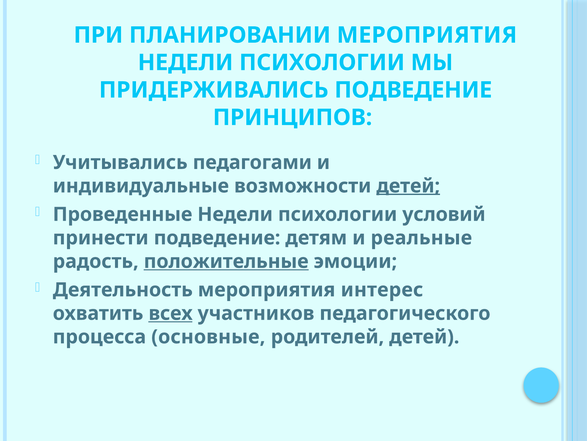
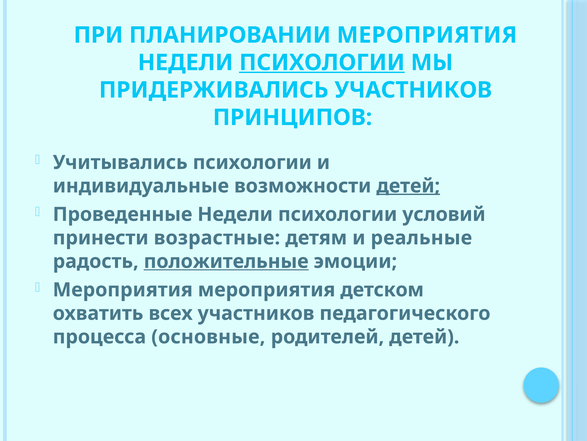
ПСИХОЛОГИИ at (322, 62) underline: none -> present
ПРИДЕРЖИВАЛИСЬ ПОДВЕДЕНИЕ: ПОДВЕДЕНИЕ -> УЧАСТНИКОВ
Учитывались педагогами: педагогами -> психологии
принести подведение: подведение -> возрастные
Деятельность at (123, 289): Деятельность -> Мероприятия
интерес: интерес -> детском
всех underline: present -> none
